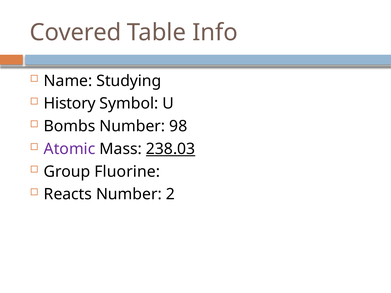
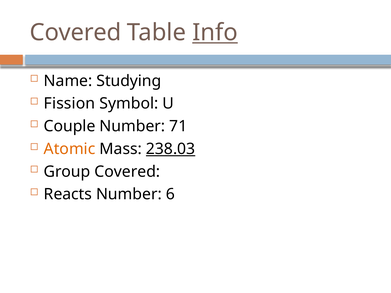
Info underline: none -> present
History: History -> Fission
Bombs: Bombs -> Couple
98: 98 -> 71
Atomic colour: purple -> orange
Group Fluorine: Fluorine -> Covered
2: 2 -> 6
